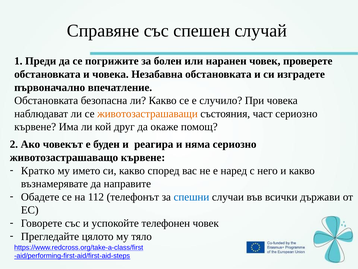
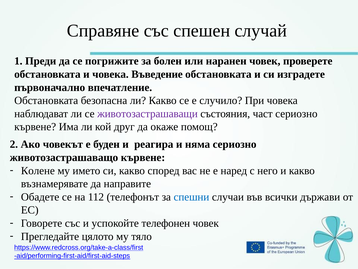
Незабавна: Незабавна -> Въведение
животозастрашаващи colour: orange -> purple
Кратко: Кратко -> Колене
